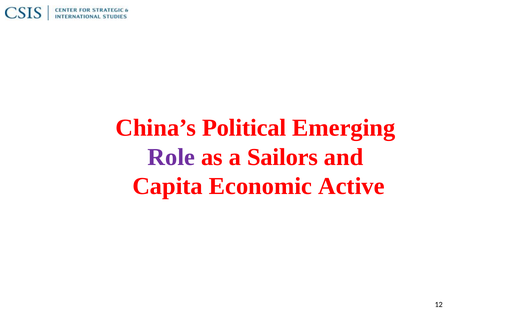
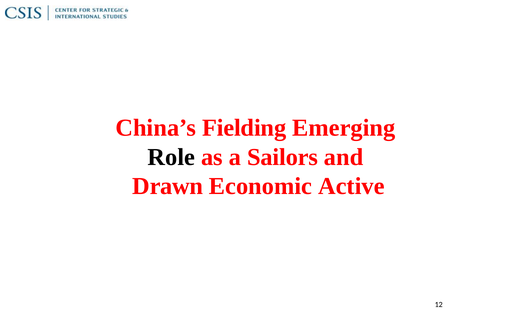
Political: Political -> Fielding
Role colour: purple -> black
Capita: Capita -> Drawn
